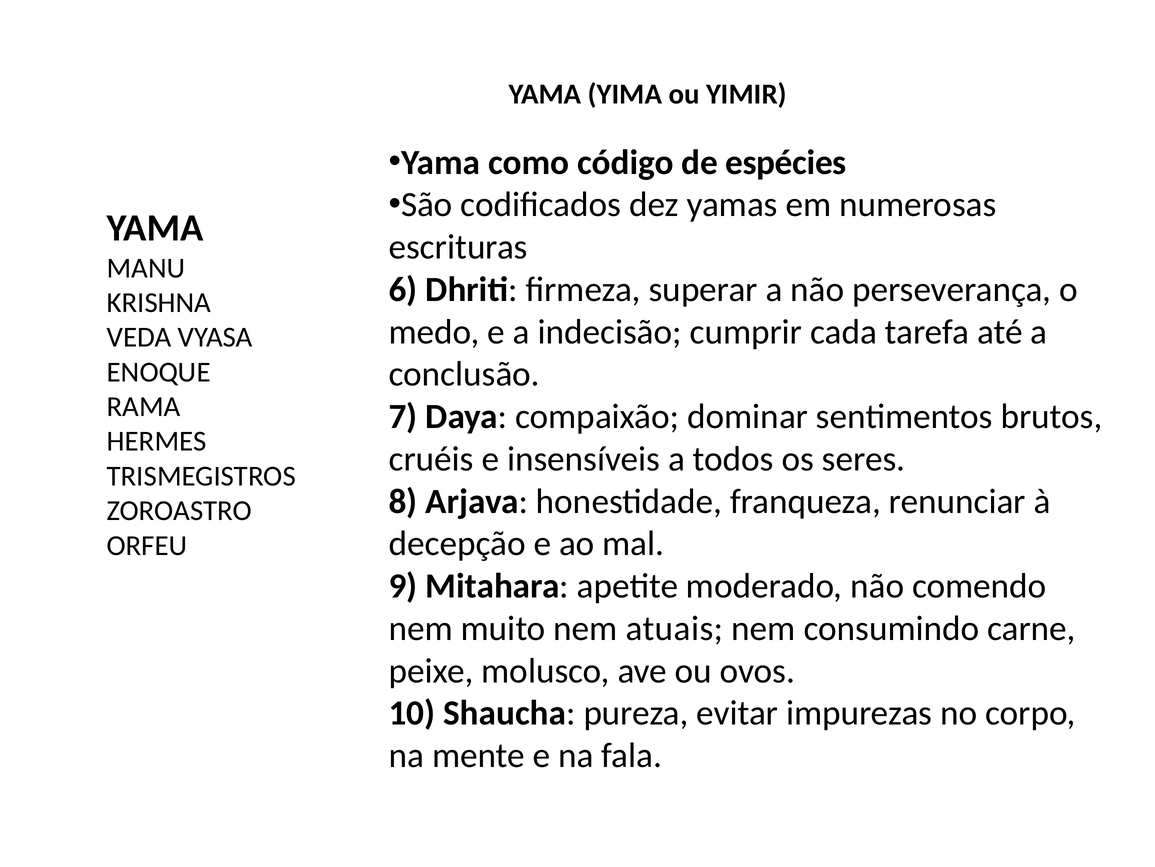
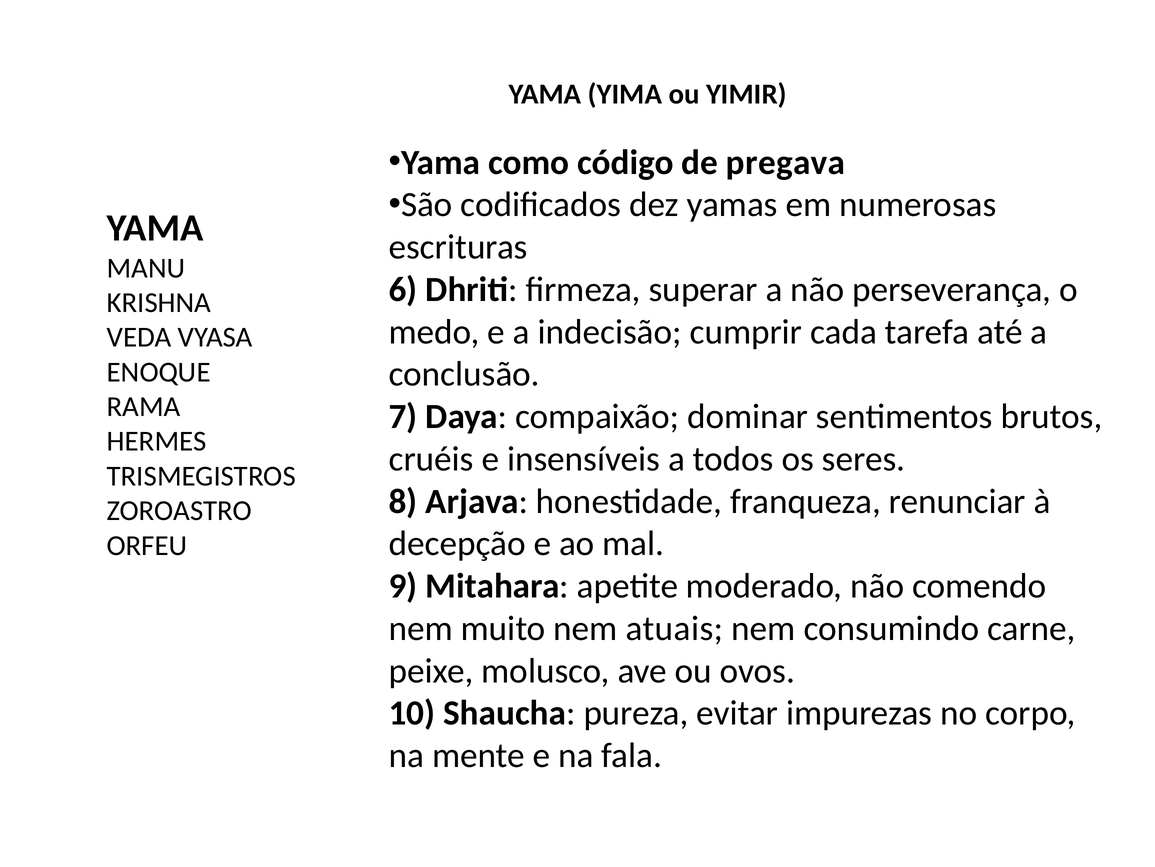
espécies: espécies -> pregava
